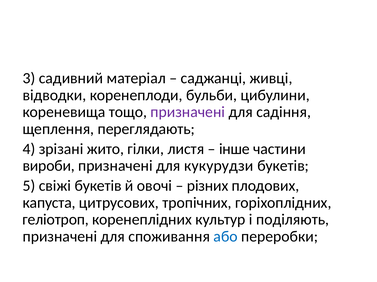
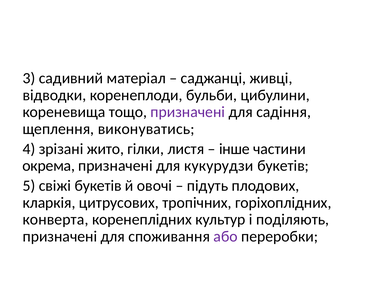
переглядають: переглядають -> виконуватись
вироби: вироби -> окрема
різних: різних -> підуть
капуста: капуста -> кларкія
геліотроп: геліотроп -> конверта
або colour: blue -> purple
